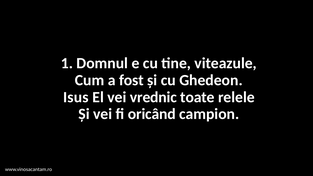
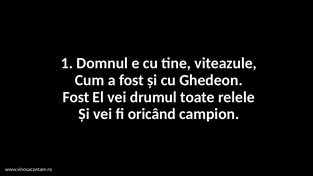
Isus at (76, 97): Isus -> Fost
vrednic: vrednic -> drumul
